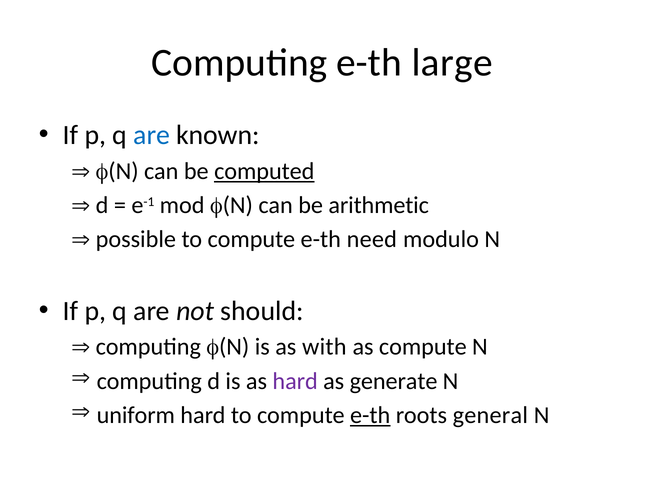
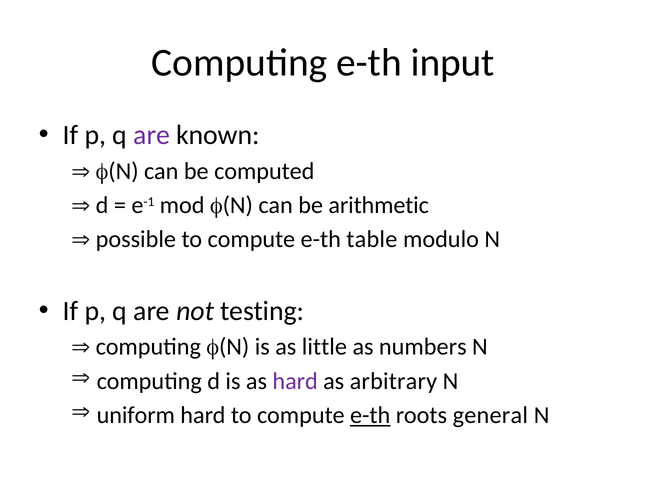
large: large -> input
are at (152, 135) colour: blue -> purple
computed underline: present -> none
need: need -> table
should: should -> testing
with: with -> little
as compute: compute -> numbers
generate: generate -> arbitrary
